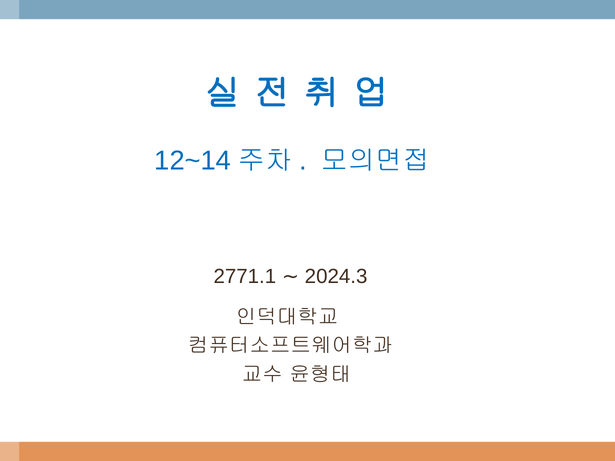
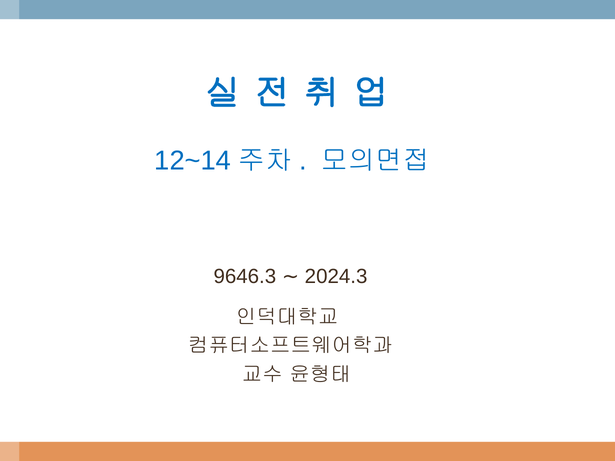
2771.1: 2771.1 -> 9646.3
